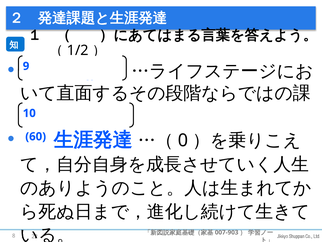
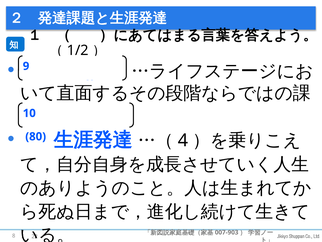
60: 60 -> 80
0: 0 -> 4
